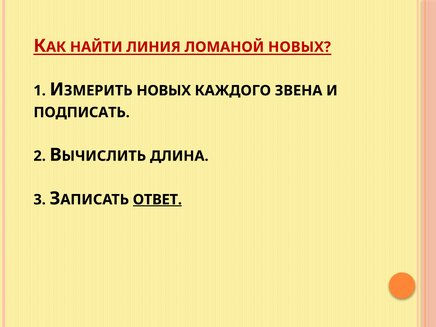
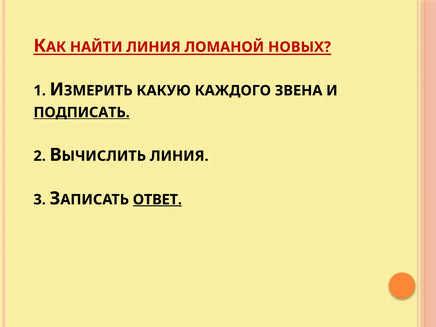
НОВЫХ at (164, 91): НОВЫХ -> КАКУЮ
ПОДПИСАТЬ underline: none -> present
ДЛИНА at (179, 156): ДЛИНА -> ЛИНИЯ
